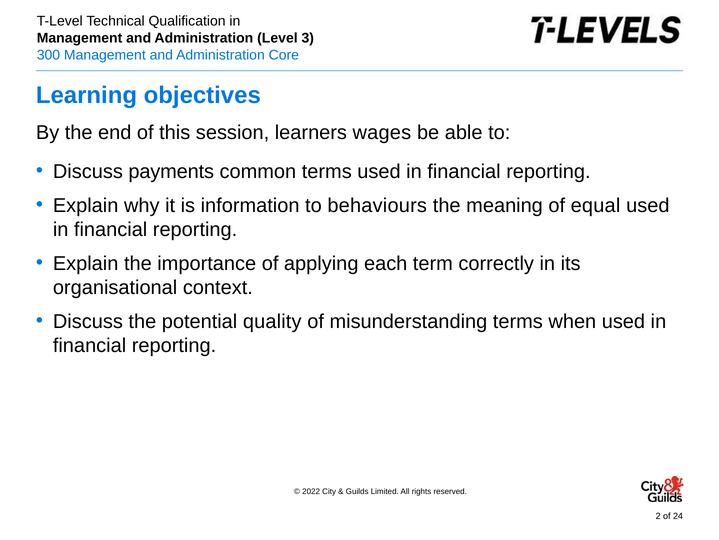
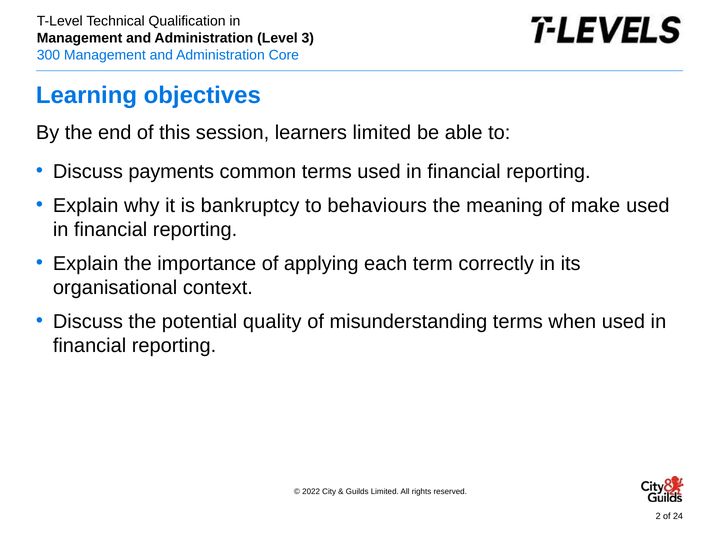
learners wages: wages -> limited
information: information -> bankruptcy
equal: equal -> make
